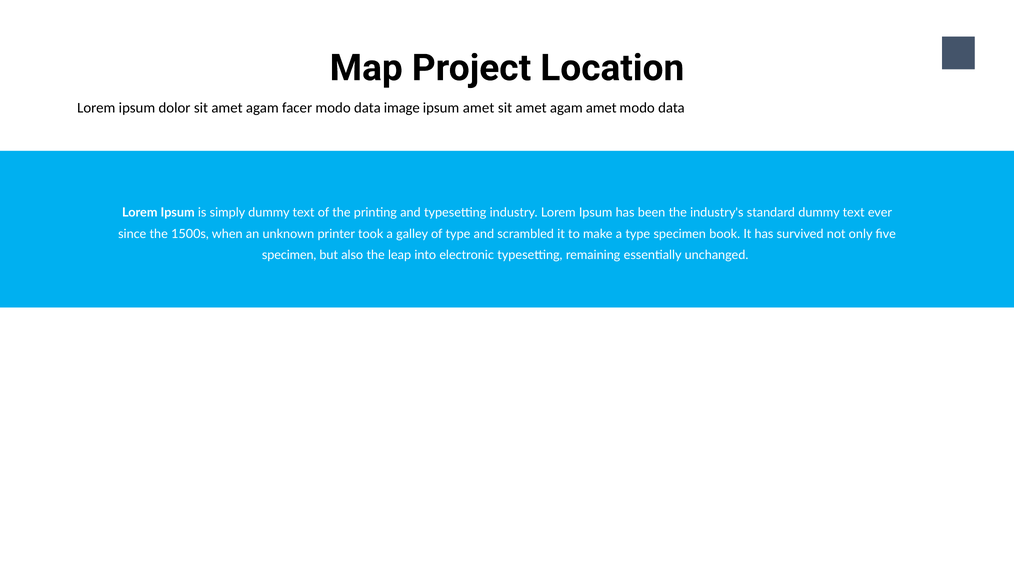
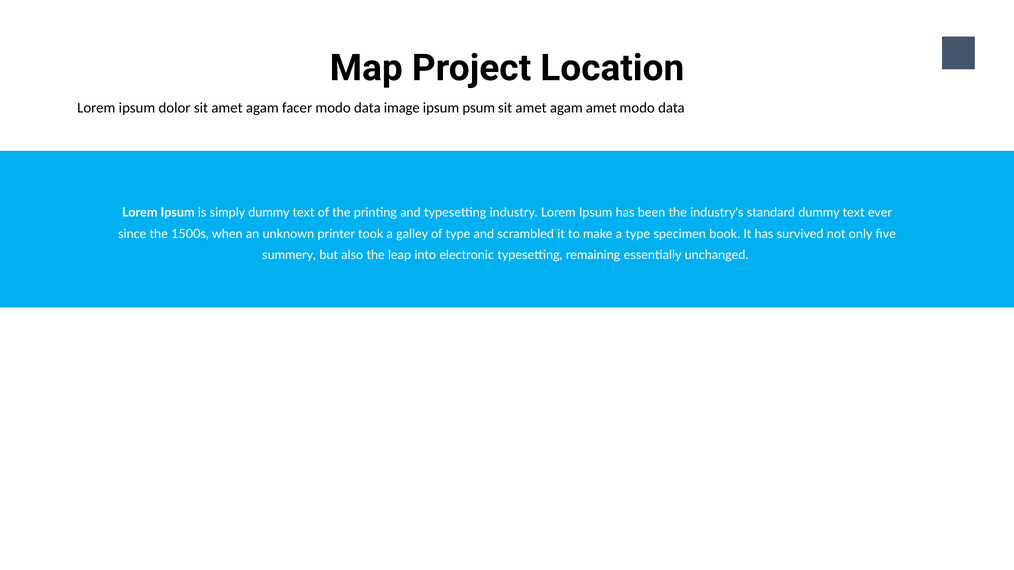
ipsum amet: amet -> psum
specimen at (289, 255): specimen -> summery
